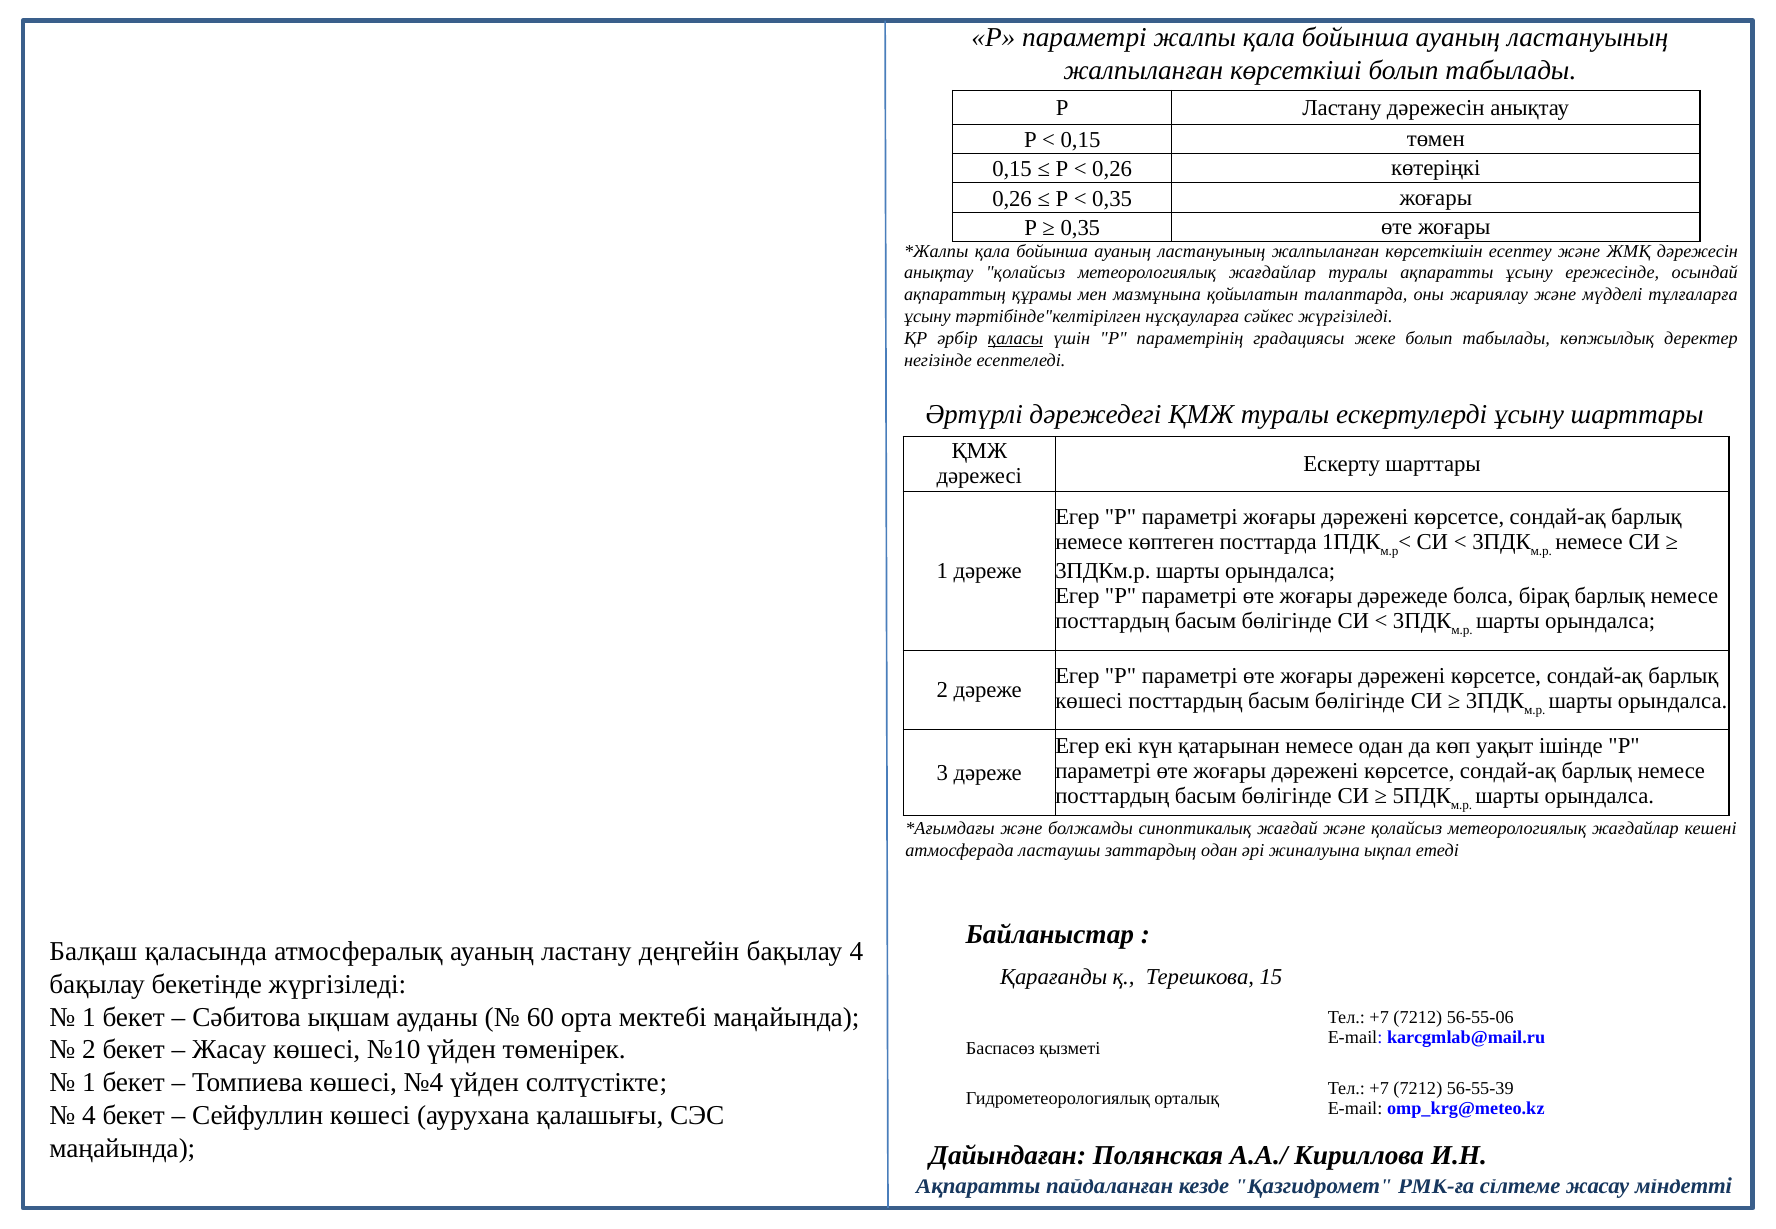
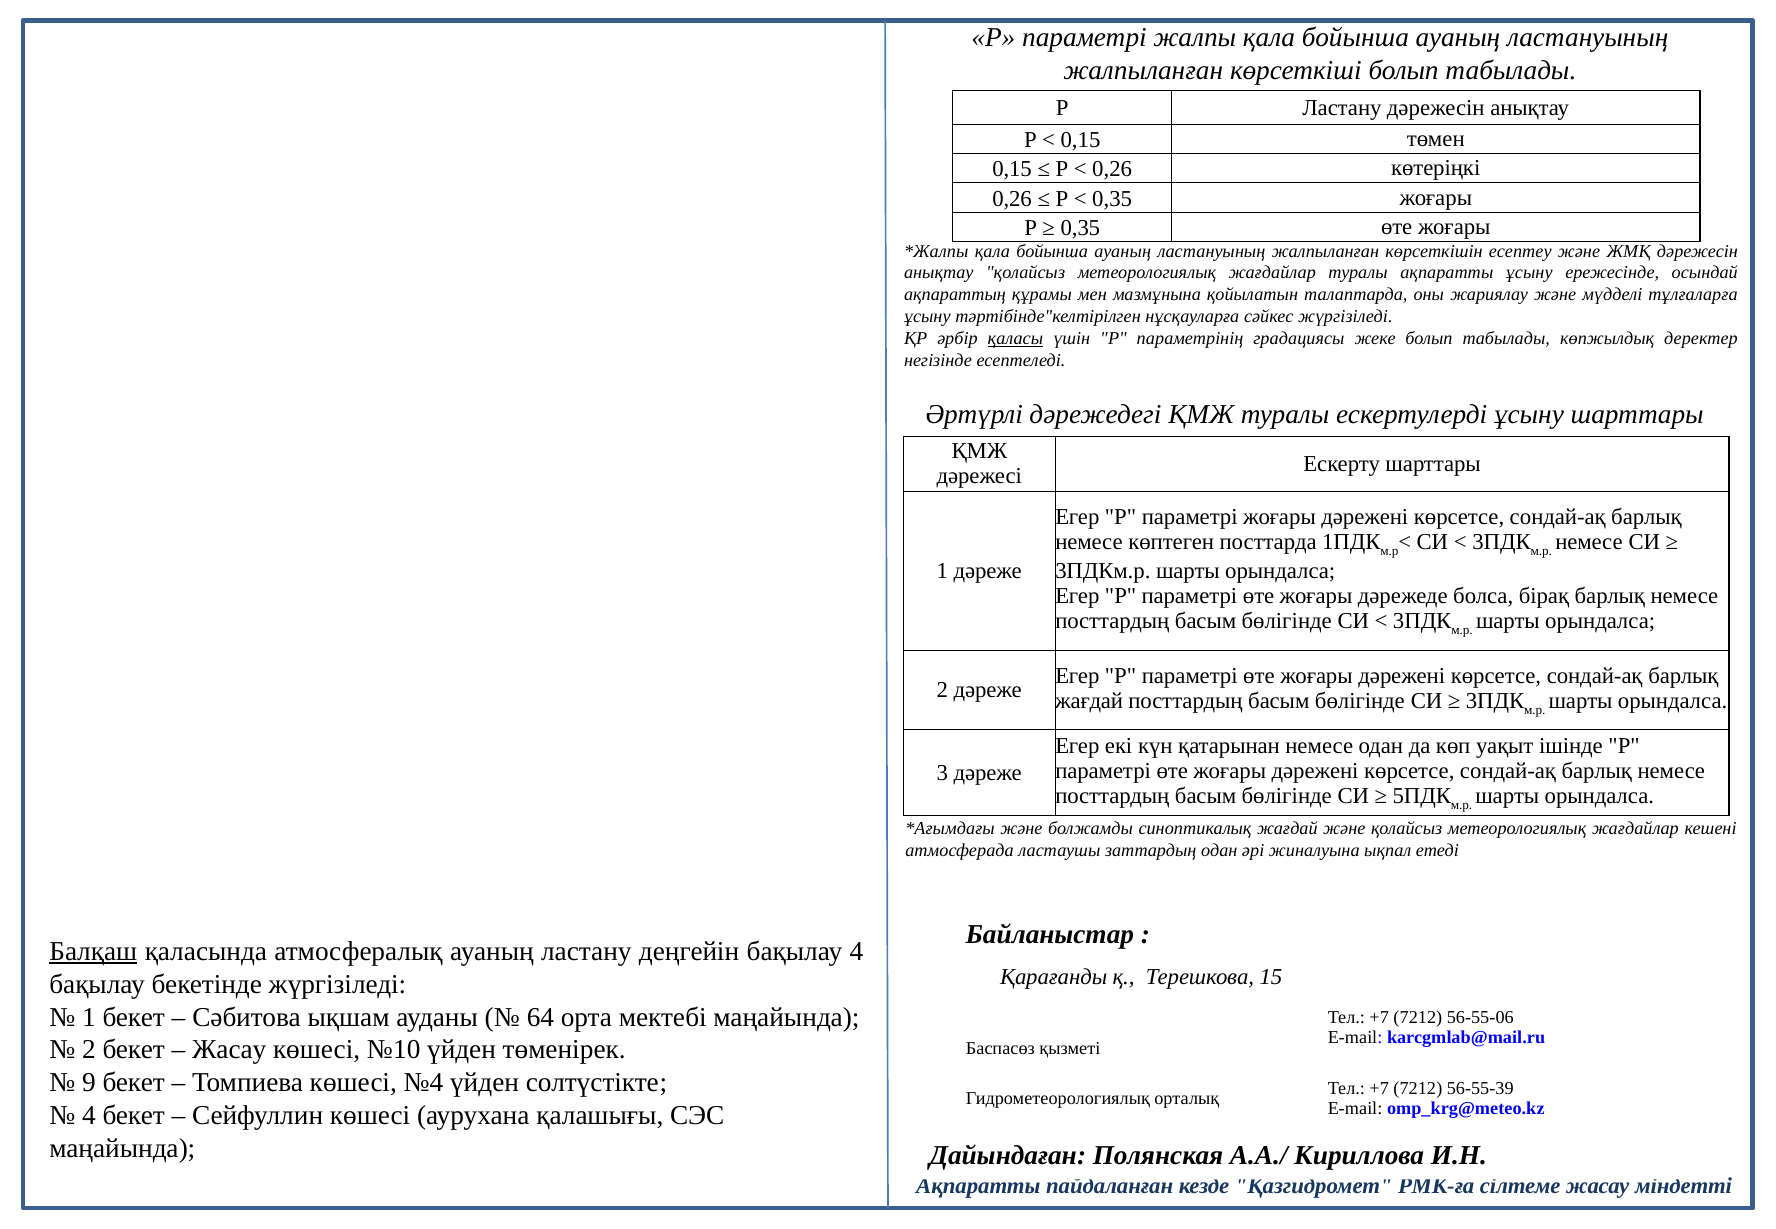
көшесі at (1089, 701): көшесі -> жағдай
Балқаш underline: none -> present
60: 60 -> 64
1 at (89, 1083): 1 -> 9
